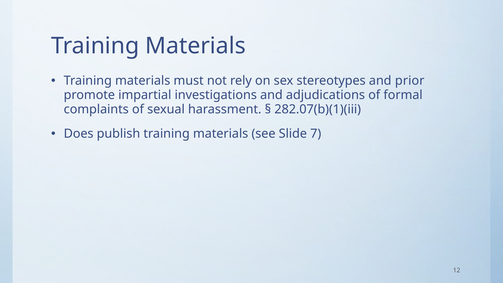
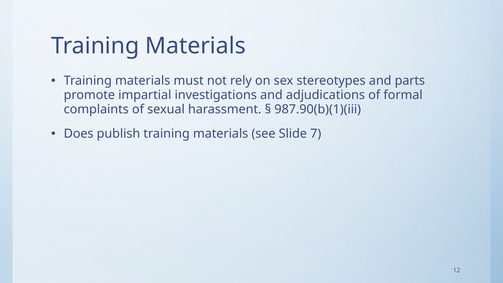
prior: prior -> parts
282.07(b)(1)(iii: 282.07(b)(1)(iii -> 987.90(b)(1)(iii
